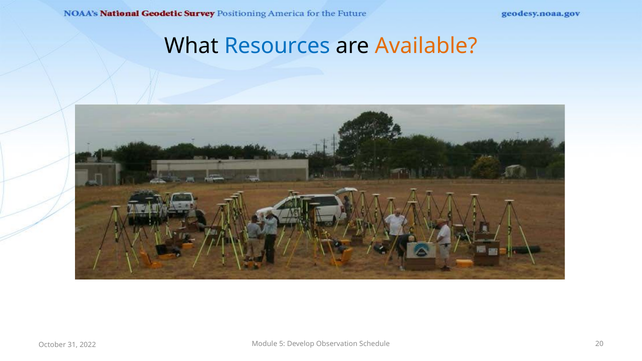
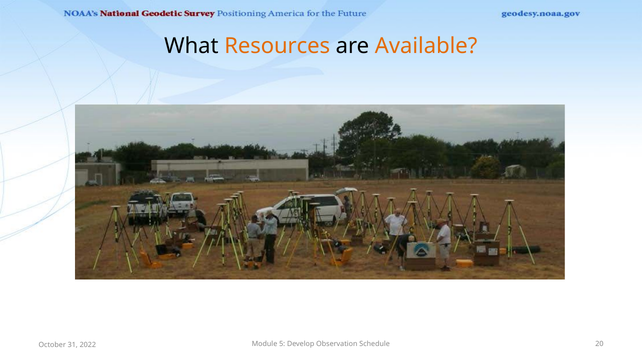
Resources colour: blue -> orange
